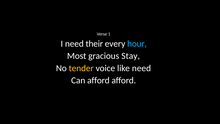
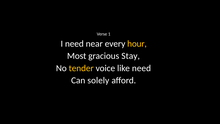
their: their -> near
hour colour: light blue -> yellow
Can afford: afford -> solely
